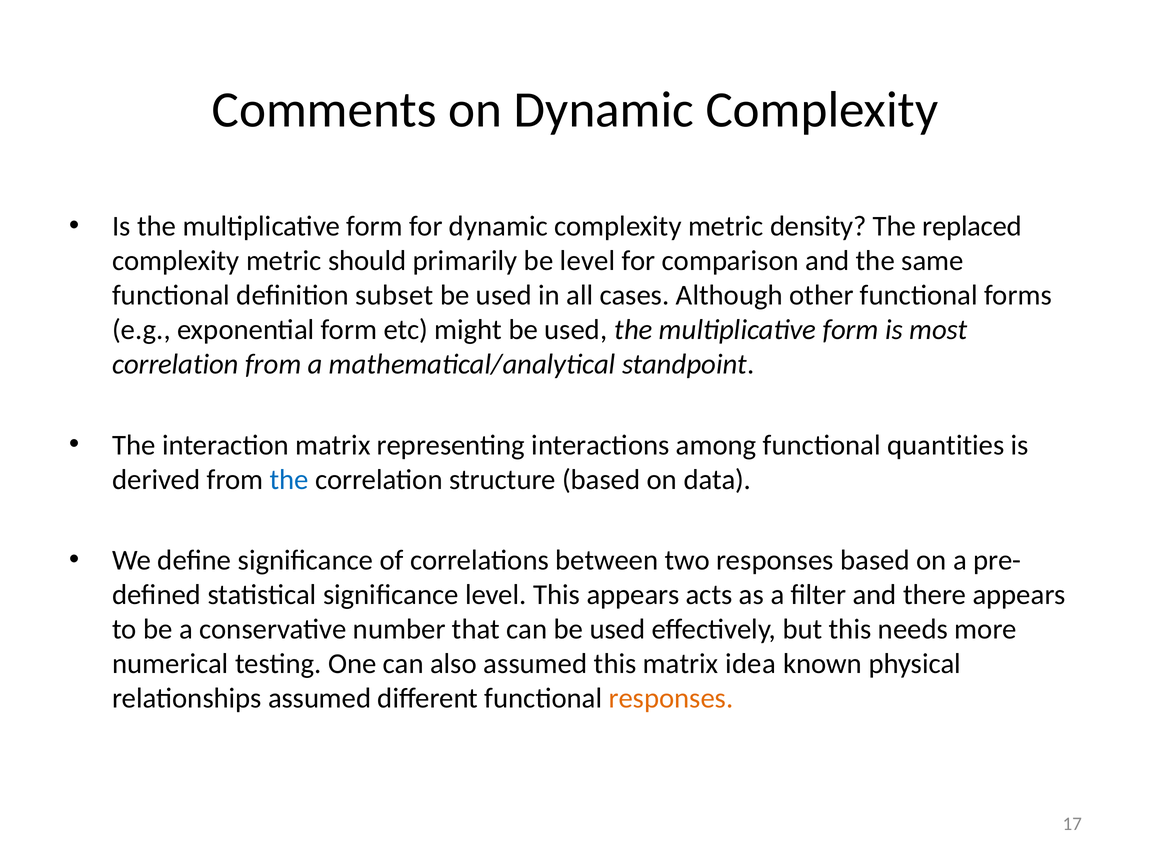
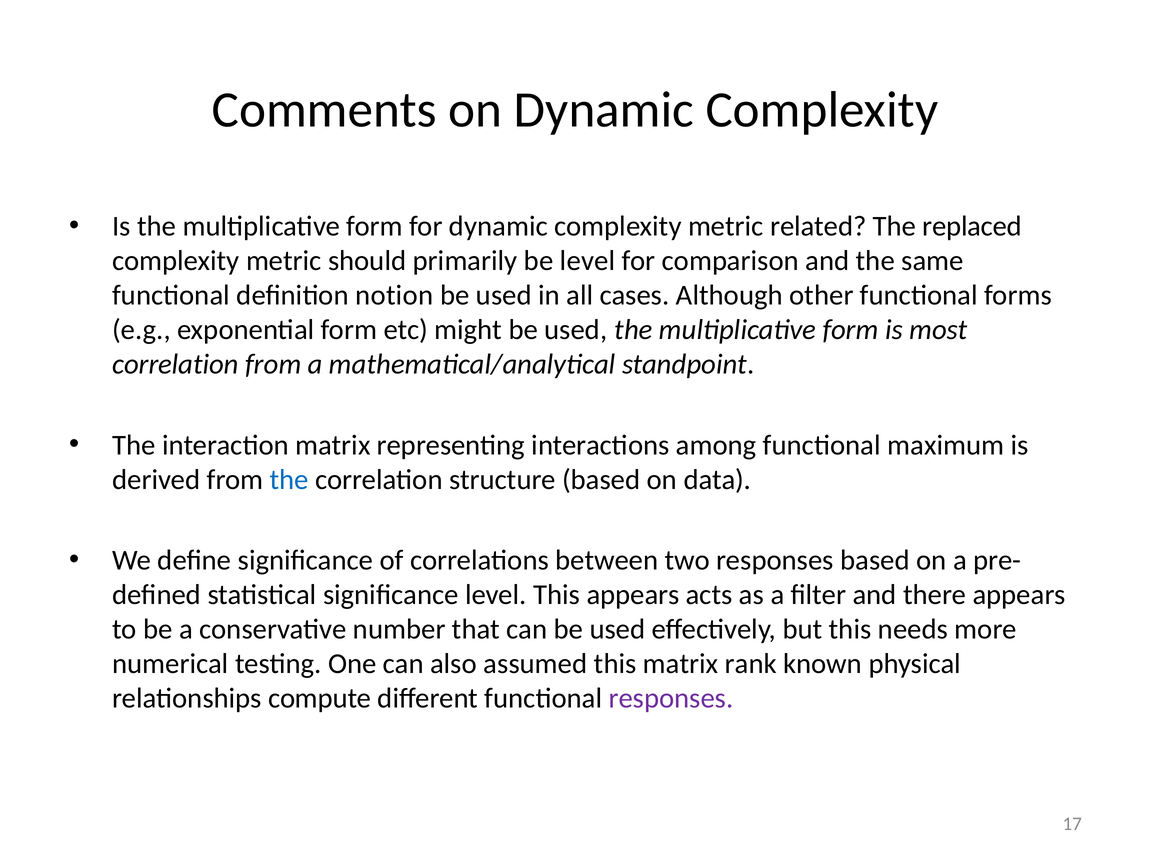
density: density -> related
subset: subset -> notion
quantities: quantities -> maximum
idea: idea -> rank
relationships assumed: assumed -> compute
responses at (671, 698) colour: orange -> purple
